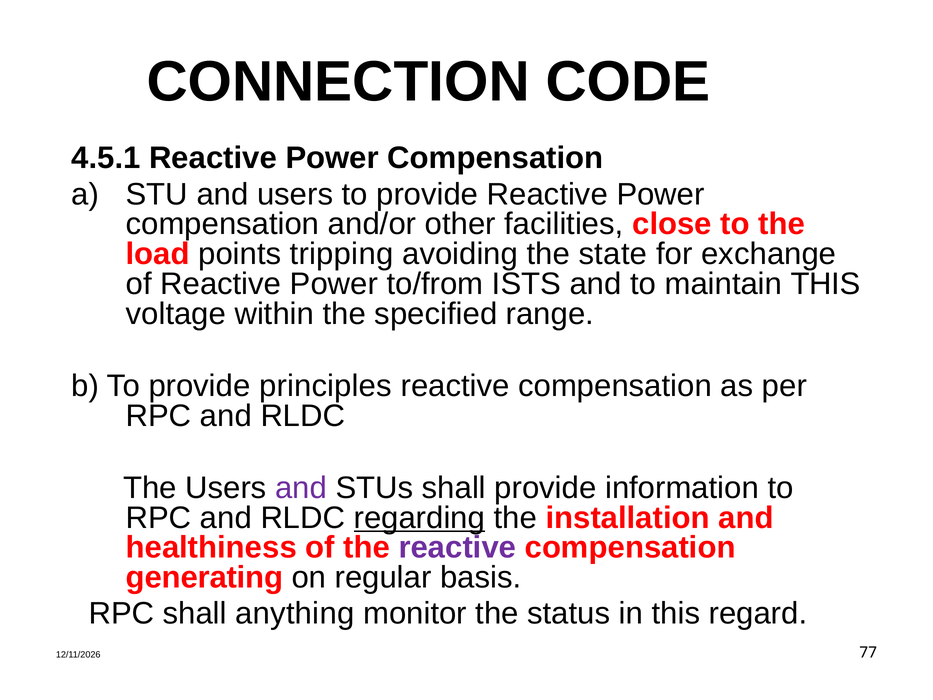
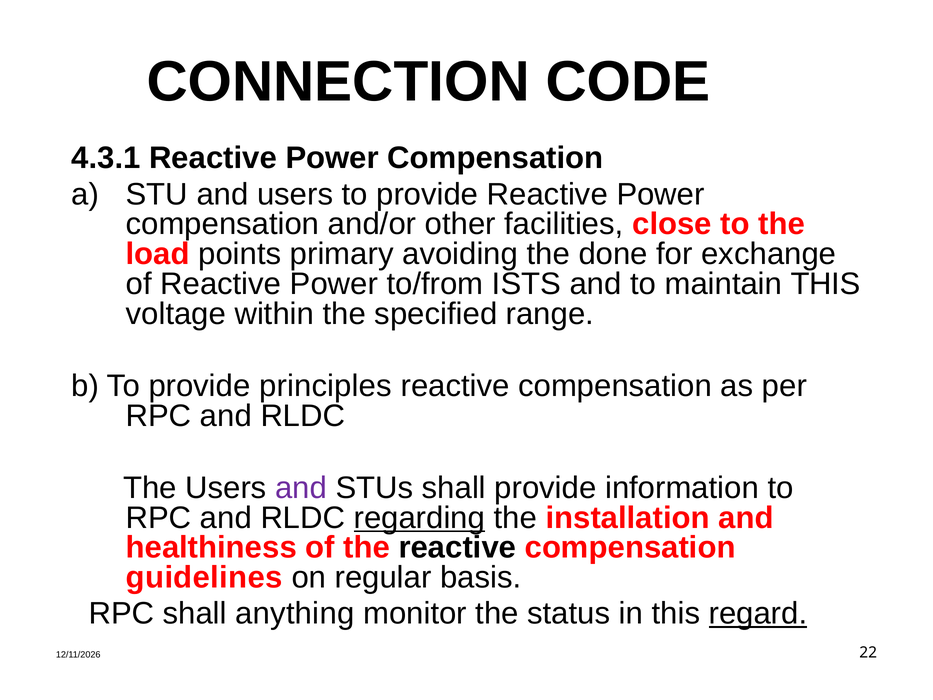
4.5.1: 4.5.1 -> 4.3.1
tripping: tripping -> primary
state: state -> done
reactive at (457, 548) colour: purple -> black
generating: generating -> guidelines
regard underline: none -> present
77: 77 -> 22
